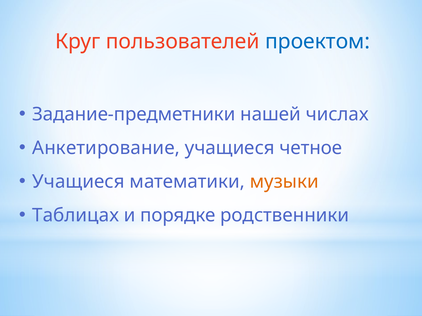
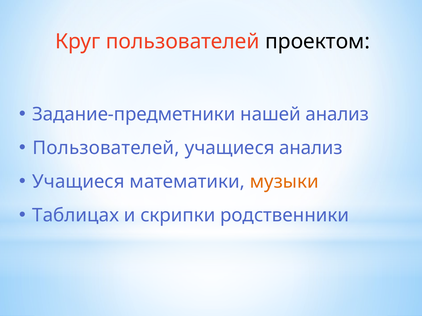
проектом colour: blue -> black
нашей числах: числах -> анализ
Анкетирование at (106, 148): Анкетирование -> Пользователей
учащиеся четное: четное -> анализ
порядке: порядке -> скрипки
